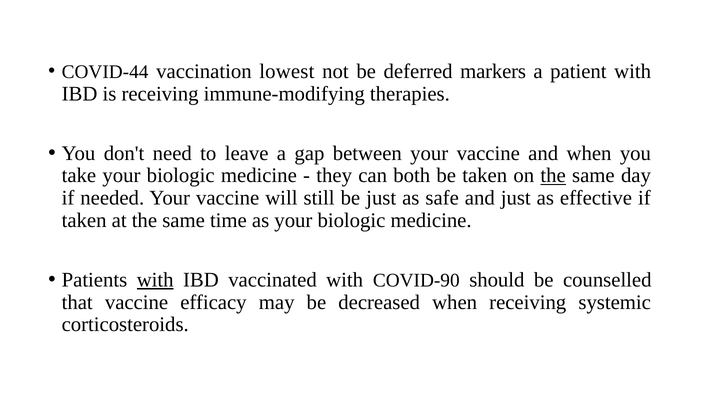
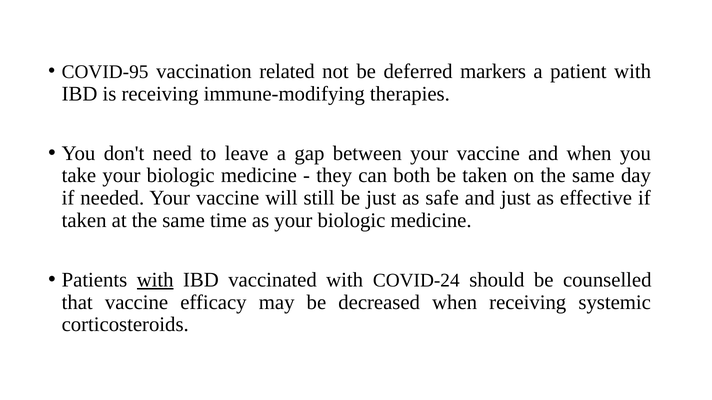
COVID-44: COVID-44 -> COVID-95
lowest: lowest -> related
the at (553, 176) underline: present -> none
COVID-90: COVID-90 -> COVID-24
